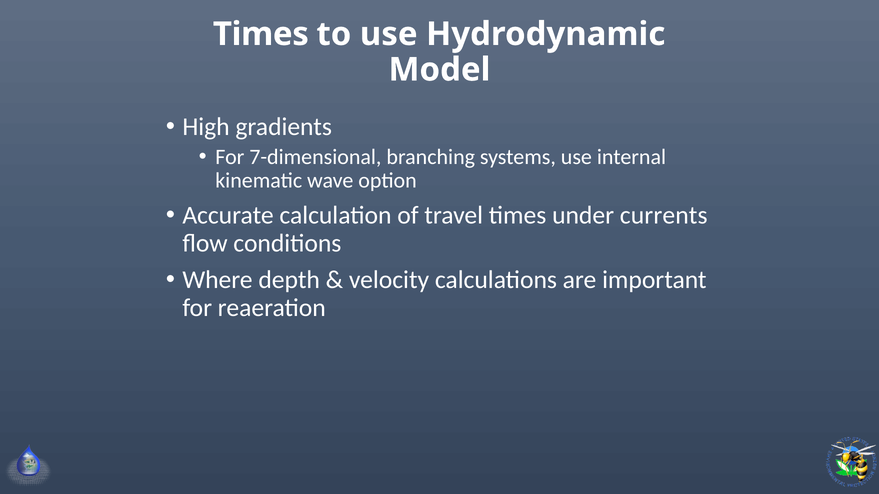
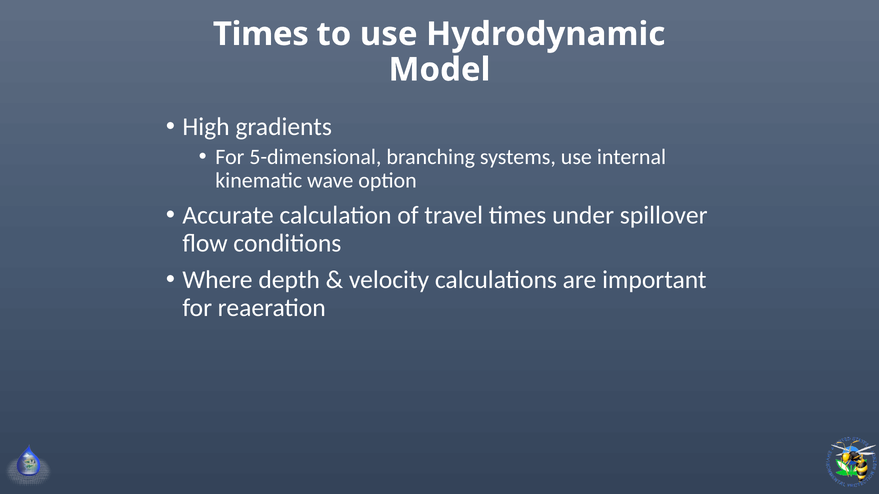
7-dimensional: 7-dimensional -> 5-dimensional
currents: currents -> spillover
